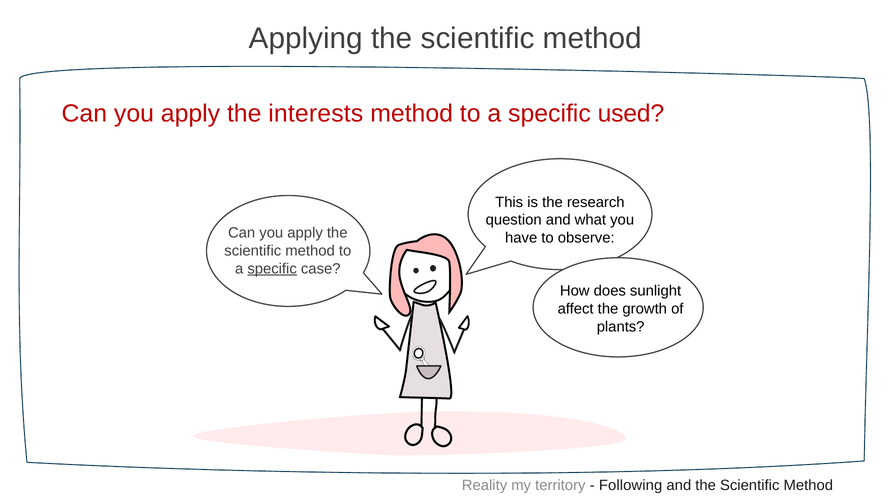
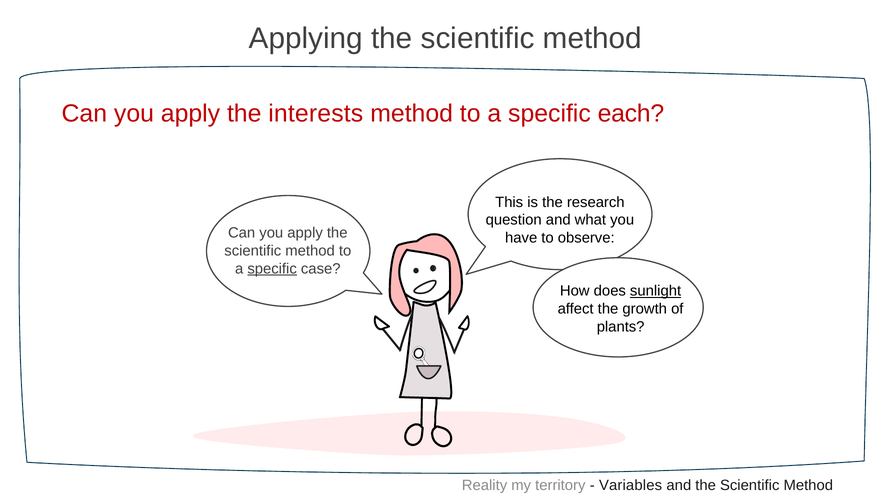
used: used -> each
sunlight underline: none -> present
Following: Following -> Variables
